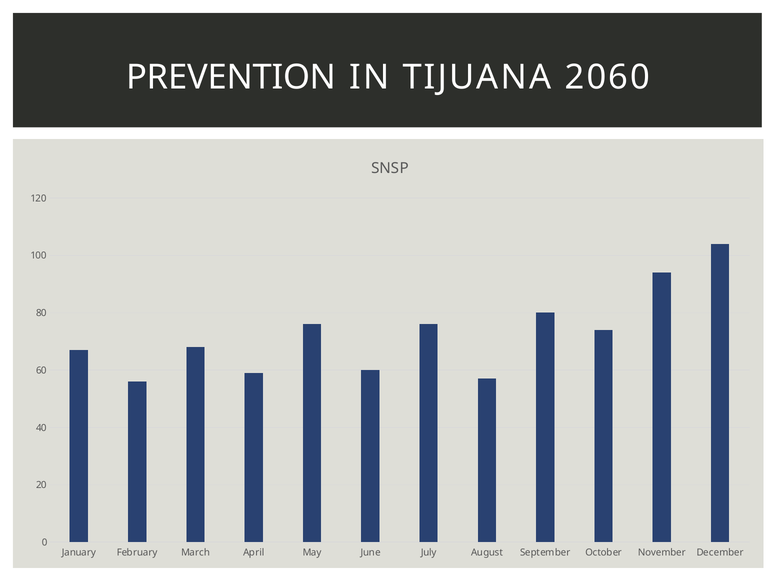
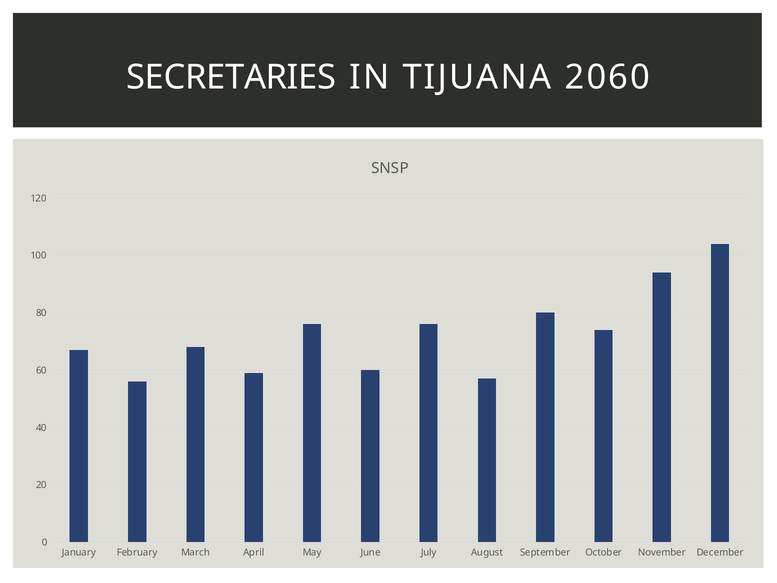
PREVENTION: PREVENTION -> SECRETARIES
